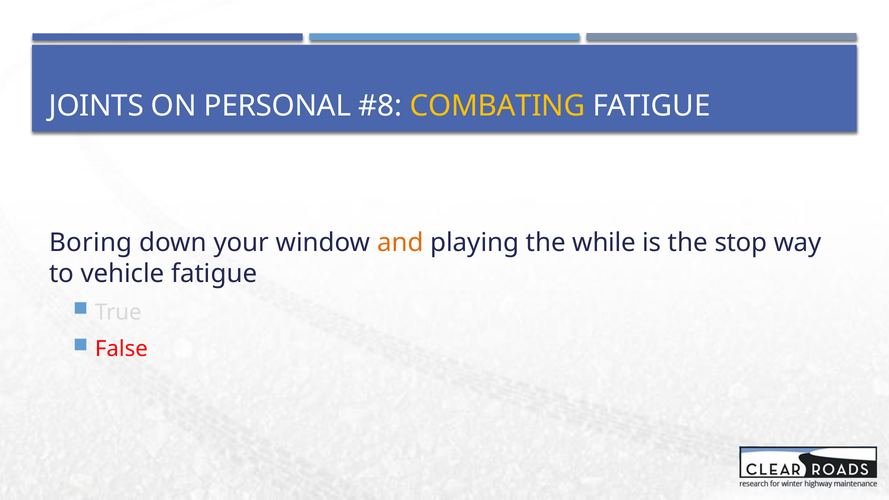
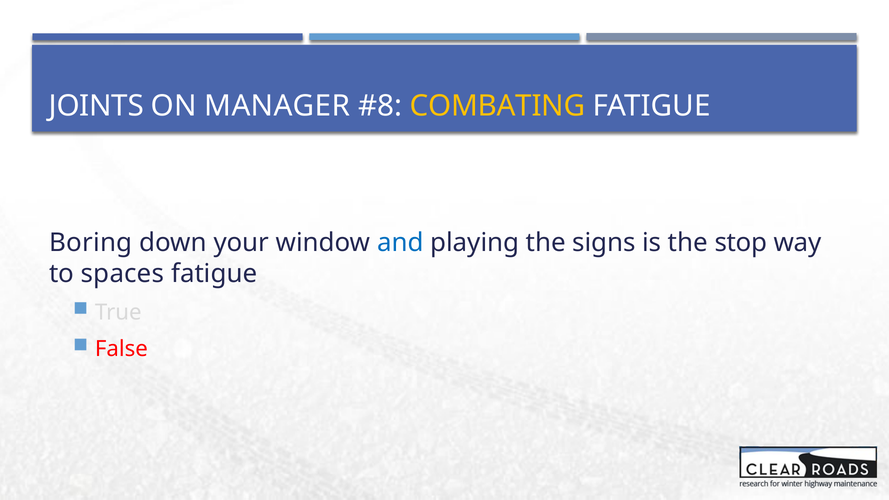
PERSONAL: PERSONAL -> MANAGER
and colour: orange -> blue
while: while -> signs
vehicle: vehicle -> spaces
